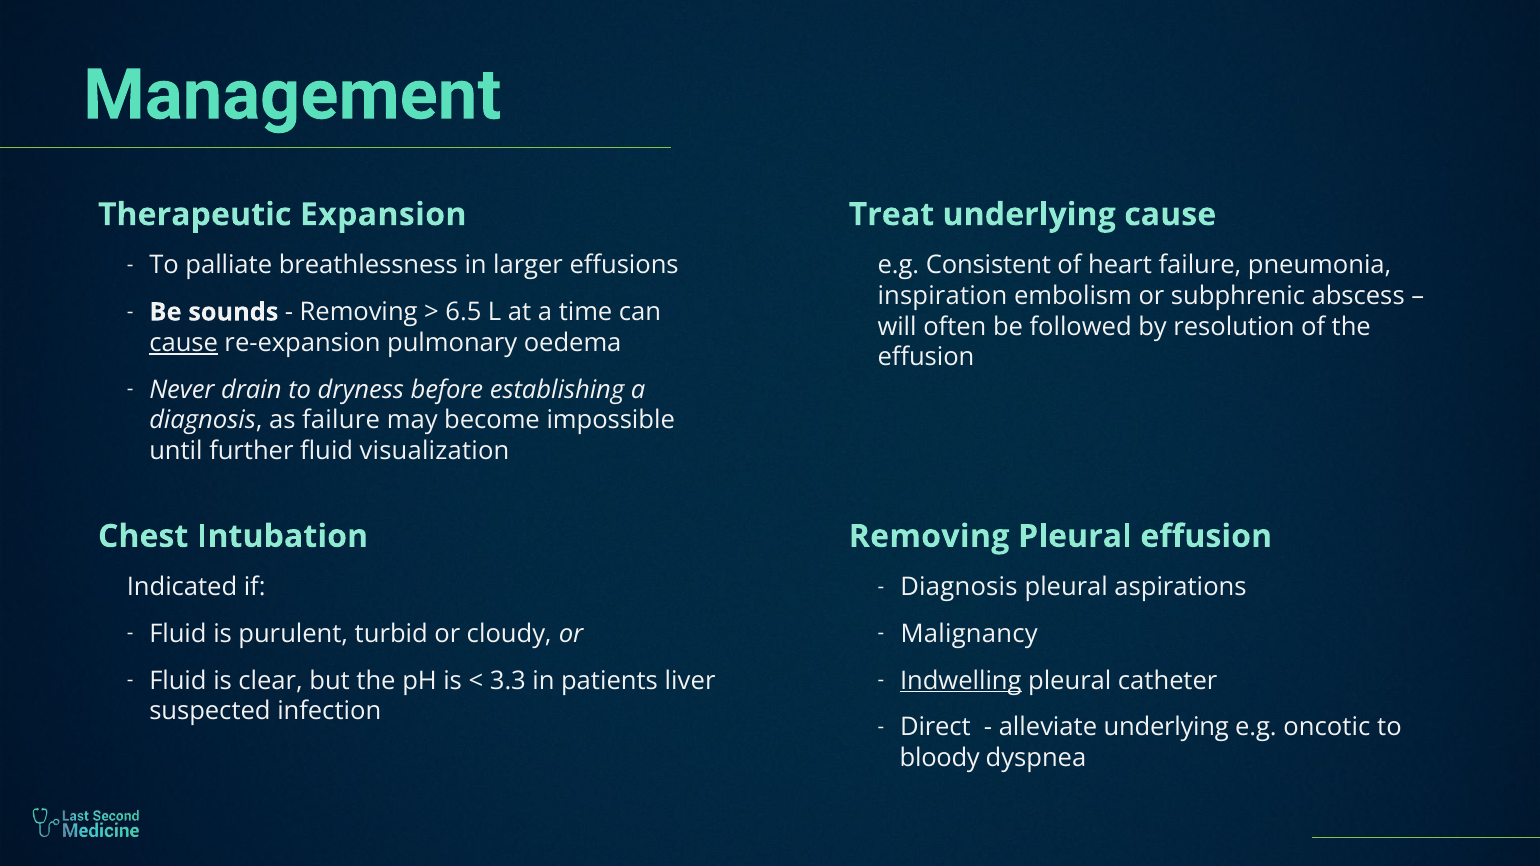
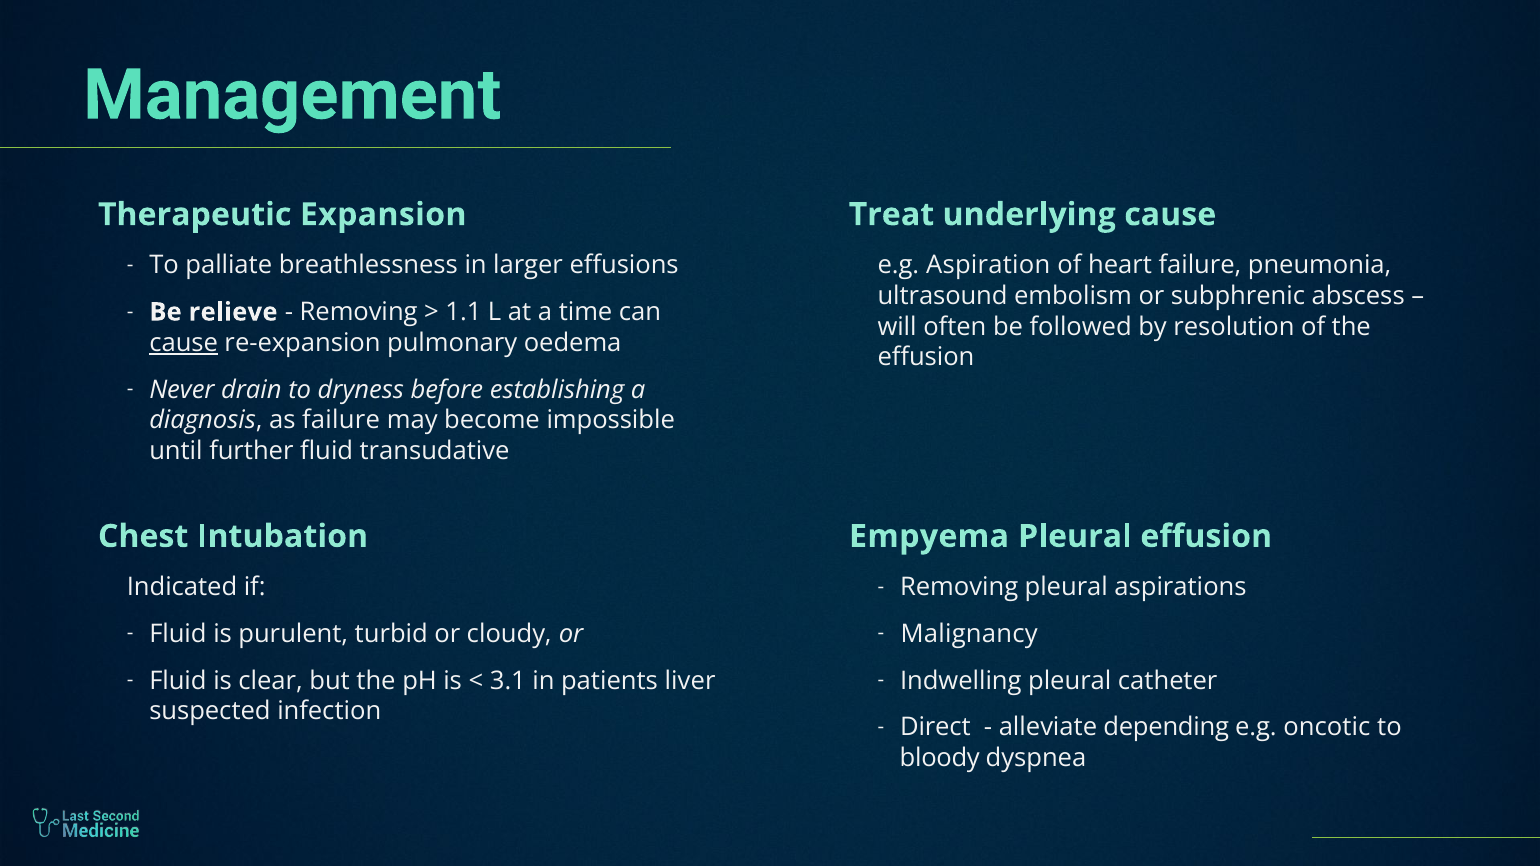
Consistent: Consistent -> Aspiration
inspiration: inspiration -> ultrasound
sounds: sounds -> relieve
6.5: 6.5 -> 1.1
visualization: visualization -> transudative
Removing at (929, 536): Removing -> Empyema
Diagnosis at (959, 587): Diagnosis -> Removing
3.3: 3.3 -> 3.1
Indwelling underline: present -> none
alleviate underlying: underlying -> depending
